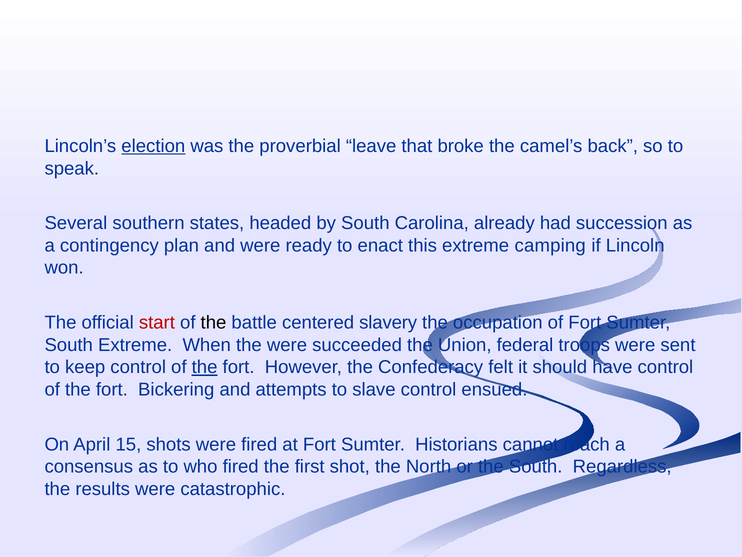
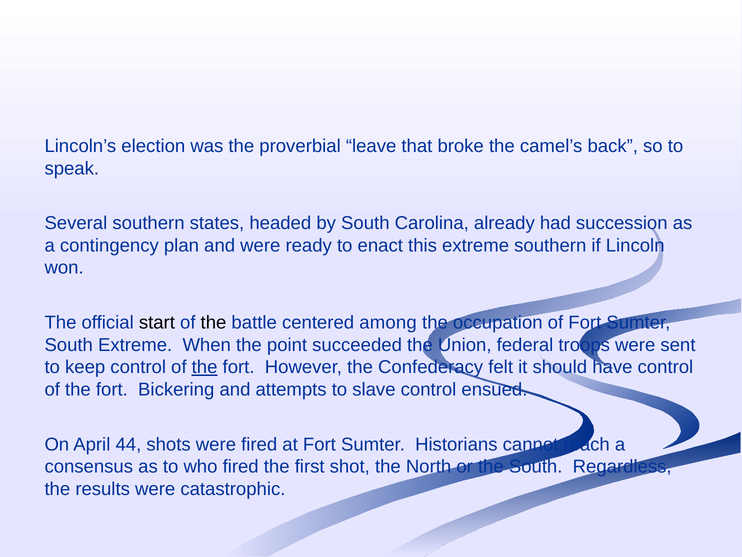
election underline: present -> none
extreme camping: camping -> southern
start colour: red -> black
slavery: slavery -> among
the were: were -> point
15: 15 -> 44
